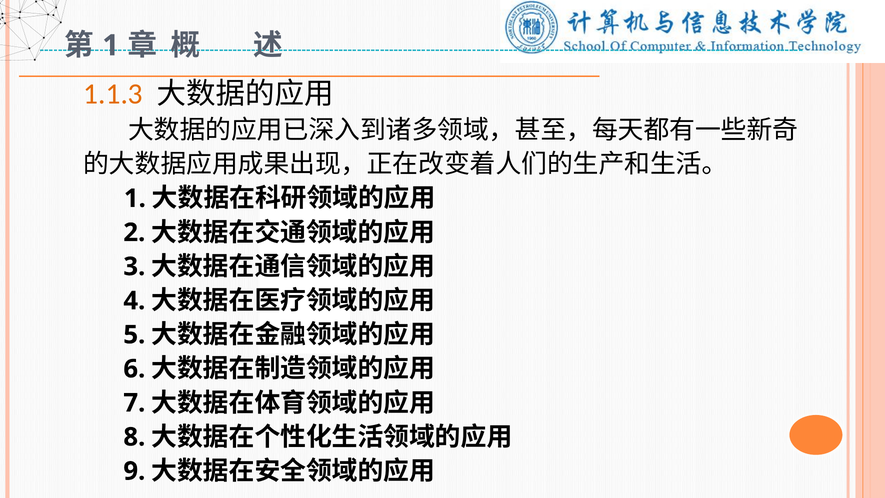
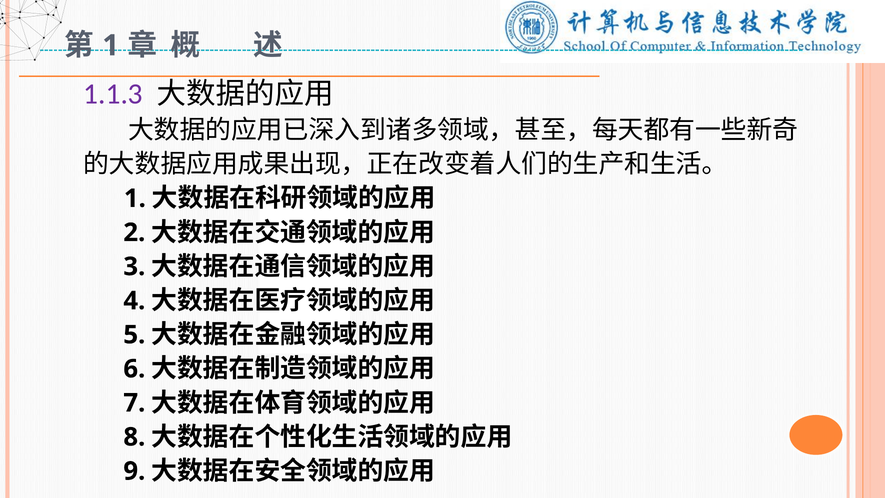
1.1.3 colour: orange -> purple
